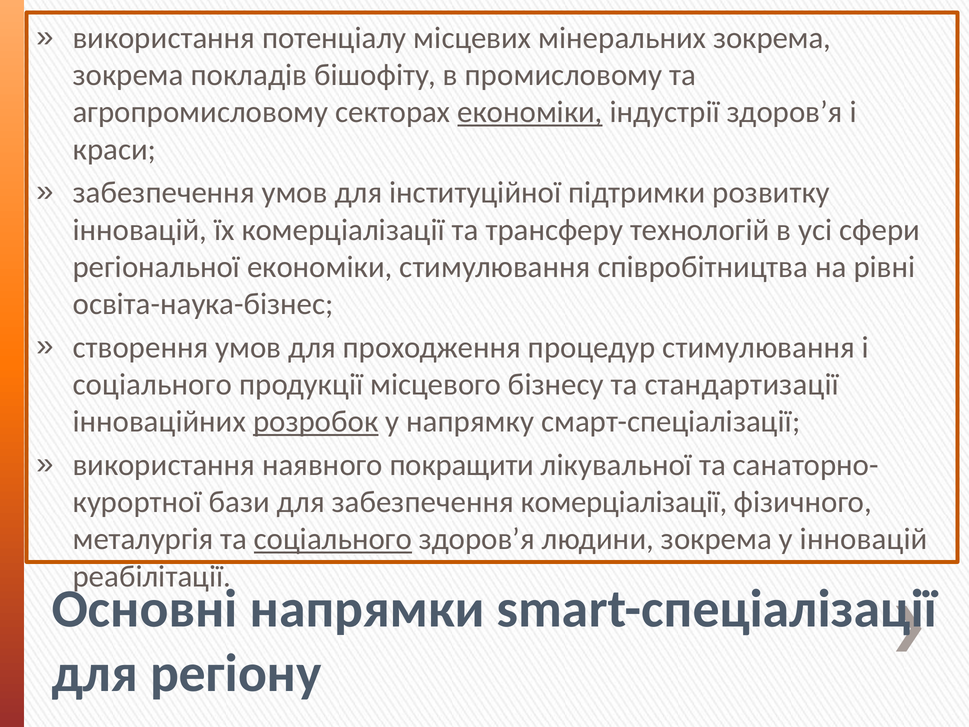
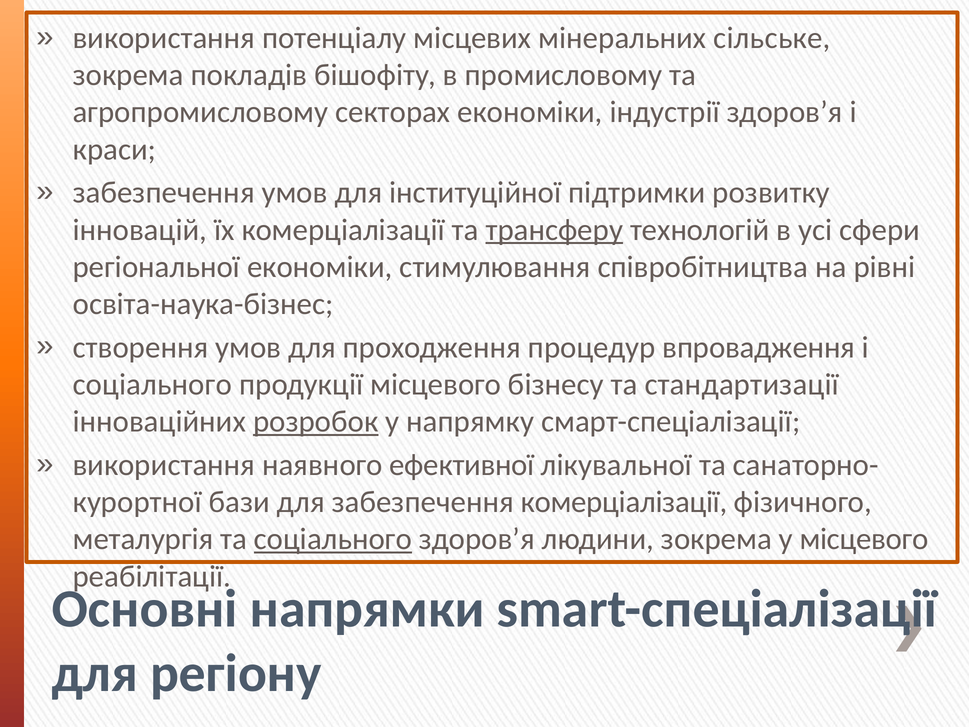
мінеральних зокрема: зокрема -> сільське
економіки at (530, 112) underline: present -> none
трансферу underline: none -> present
процедур стимулювання: стимулювання -> впровадження
покращити: покращити -> ефективної
у інновацій: інновацій -> місцевого
